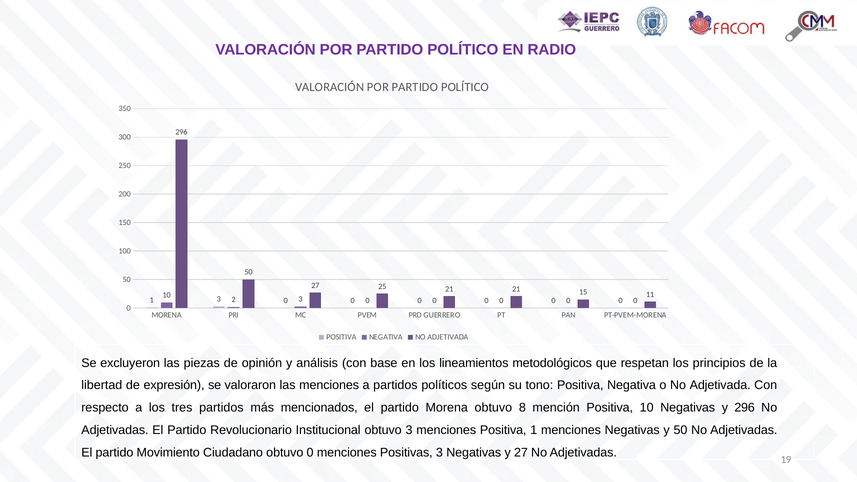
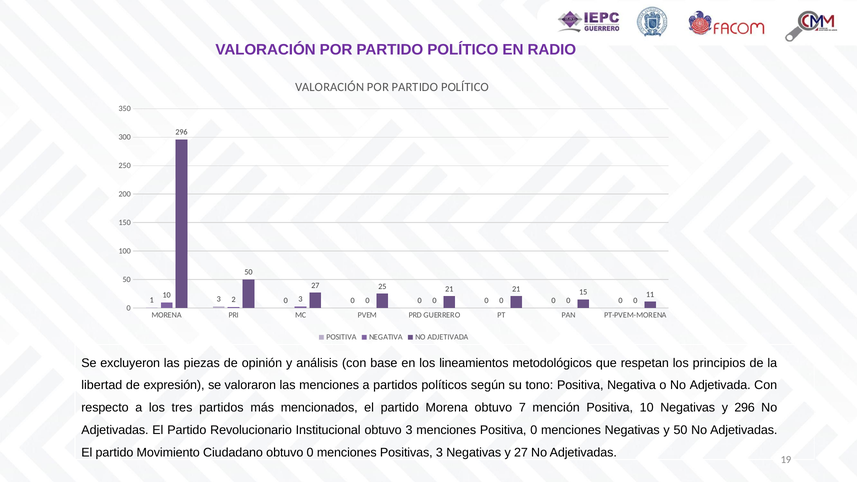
8: 8 -> 7
Positiva 1: 1 -> 0
